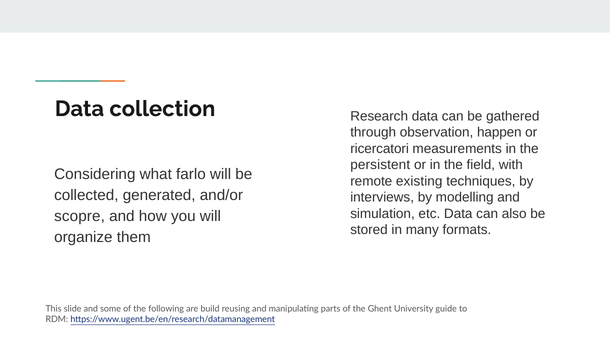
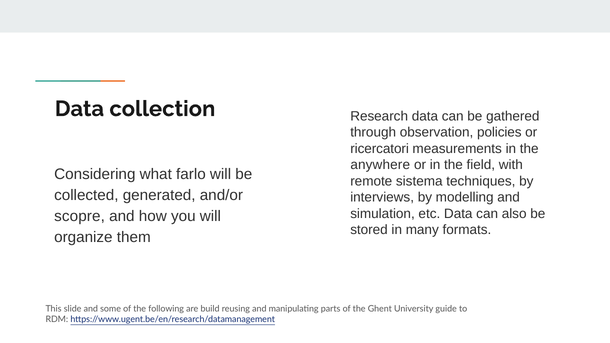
happen: happen -> policies
persistent: persistent -> anywhere
existing: existing -> sistema
